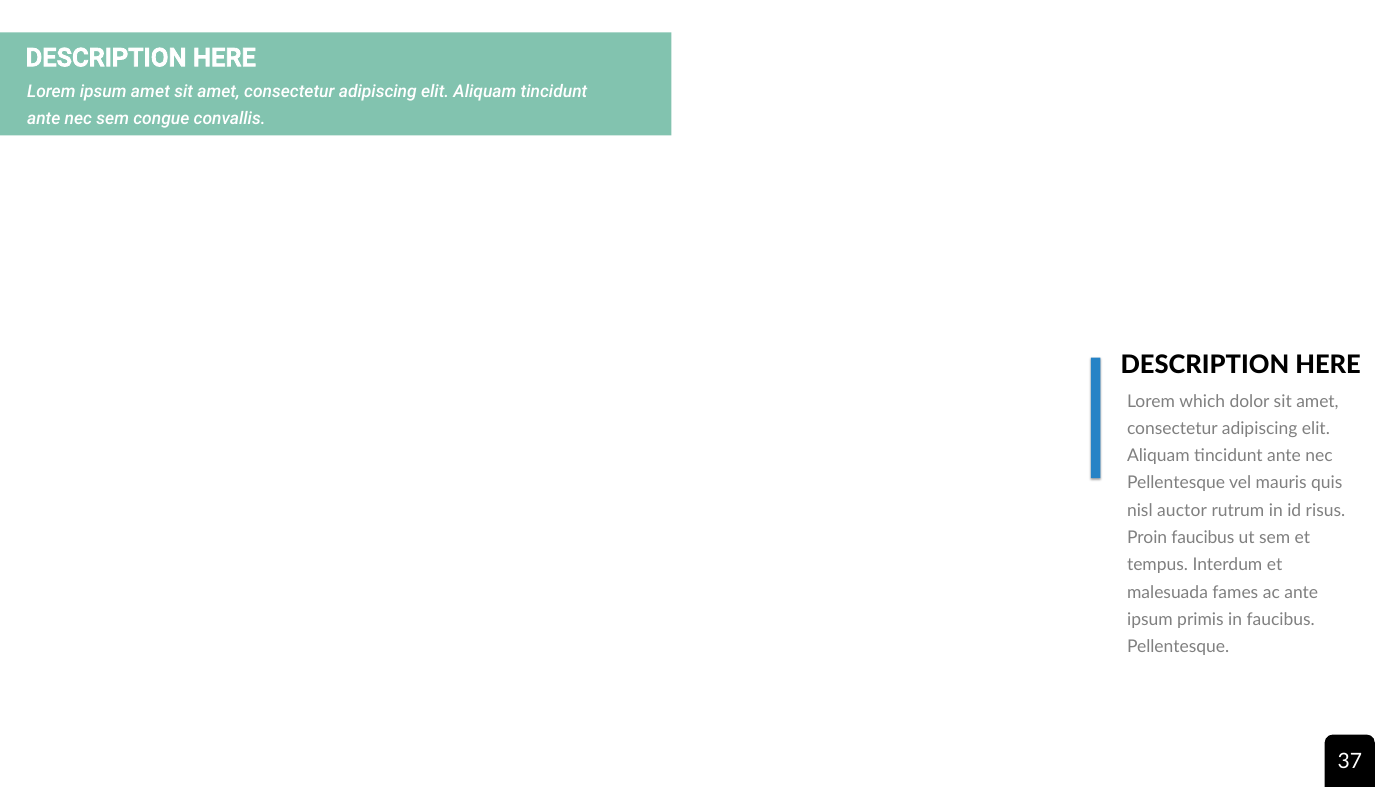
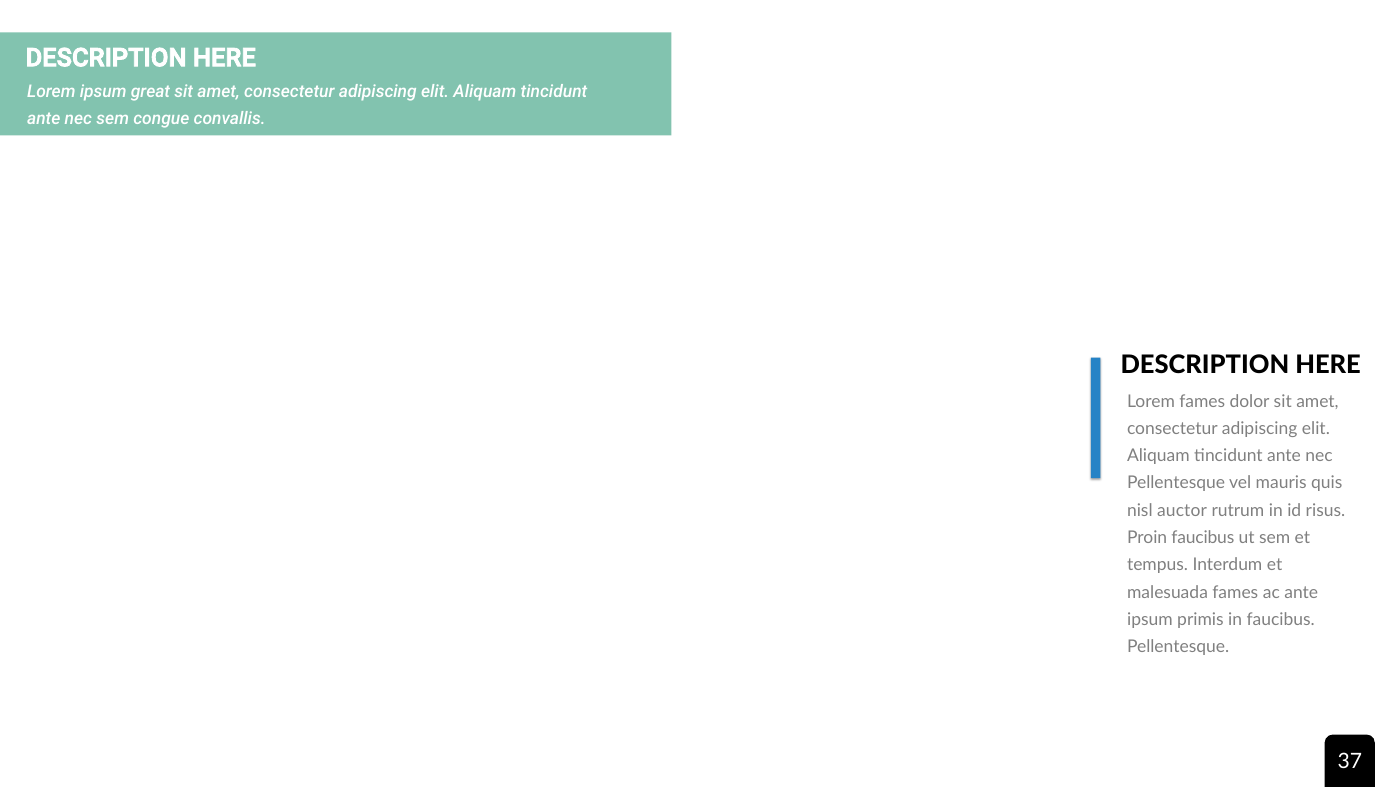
ipsum amet: amet -> great
Lorem which: which -> fames
